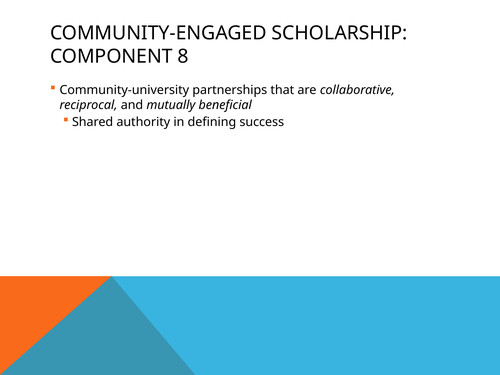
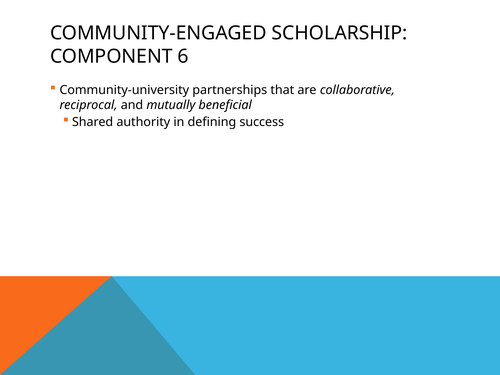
8: 8 -> 6
